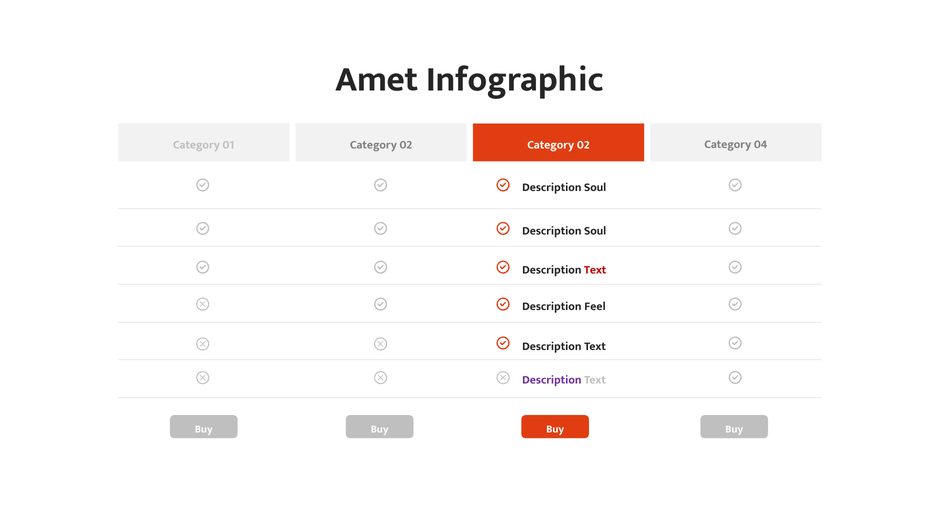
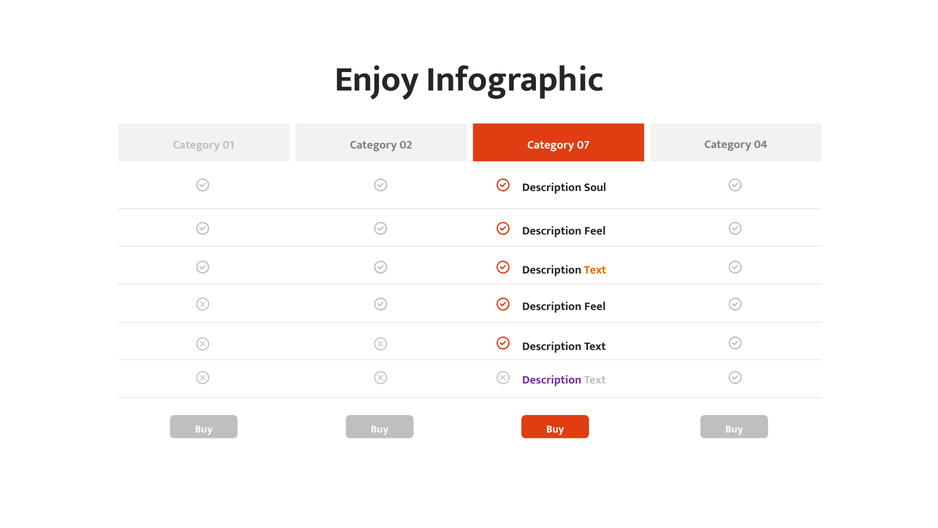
Amet: Amet -> Enjoy
02 Category 02: 02 -> 07
Soul at (595, 231): Soul -> Feel
Text at (595, 270) colour: red -> orange
